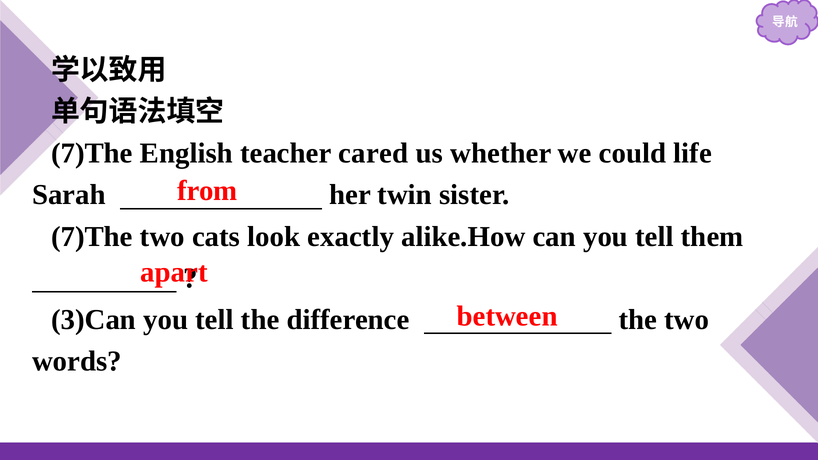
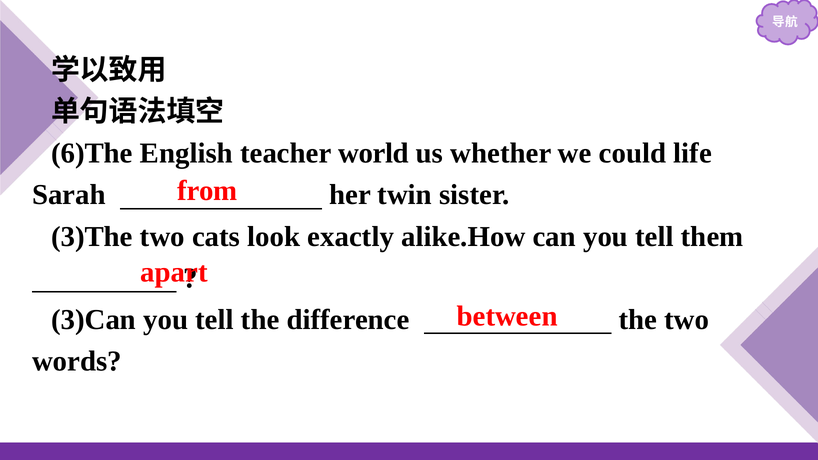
7)The at (92, 153): 7)The -> 6)The
cared: cared -> world
7)The at (92, 237): 7)The -> 3)The
